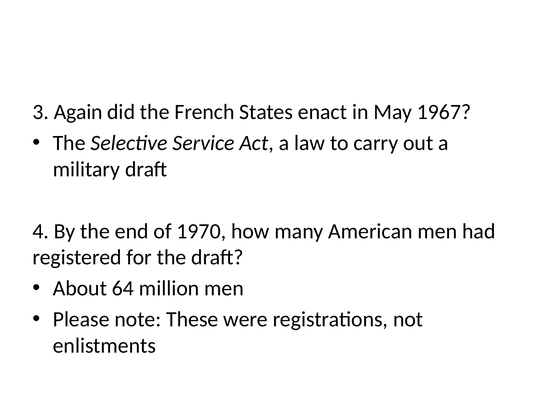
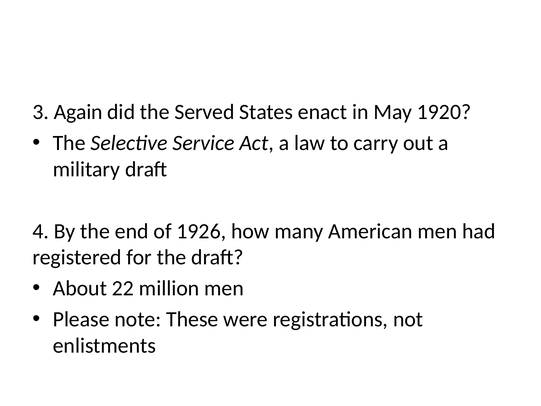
French: French -> Served
1967: 1967 -> 1920
1970: 1970 -> 1926
64: 64 -> 22
